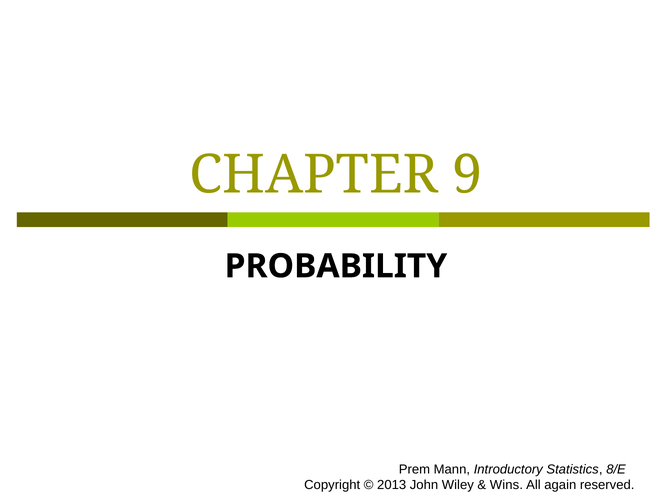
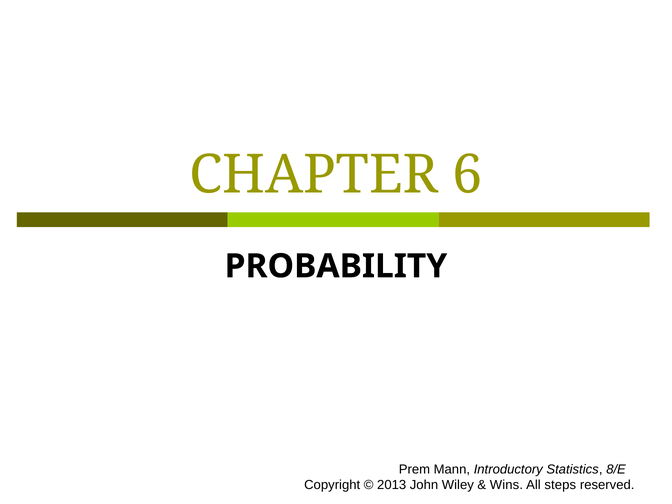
9: 9 -> 6
again: again -> steps
